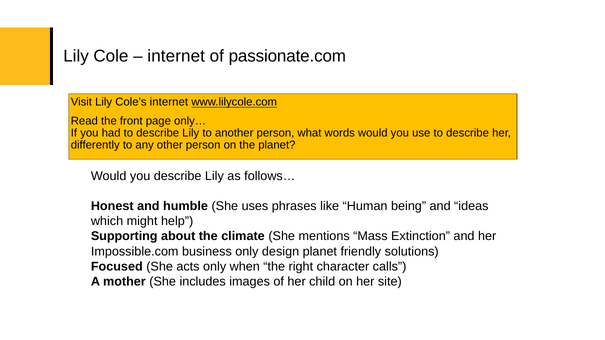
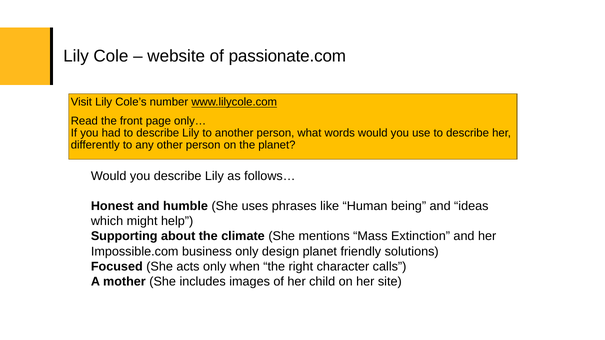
internet at (176, 56): internet -> website
Cole’s internet: internet -> number
